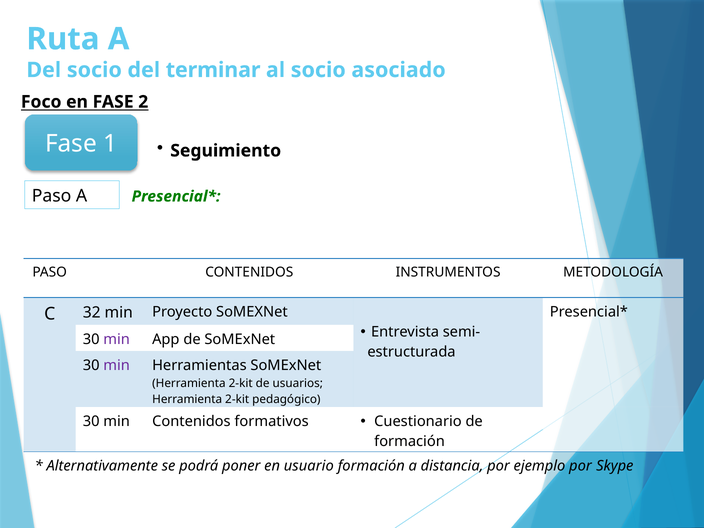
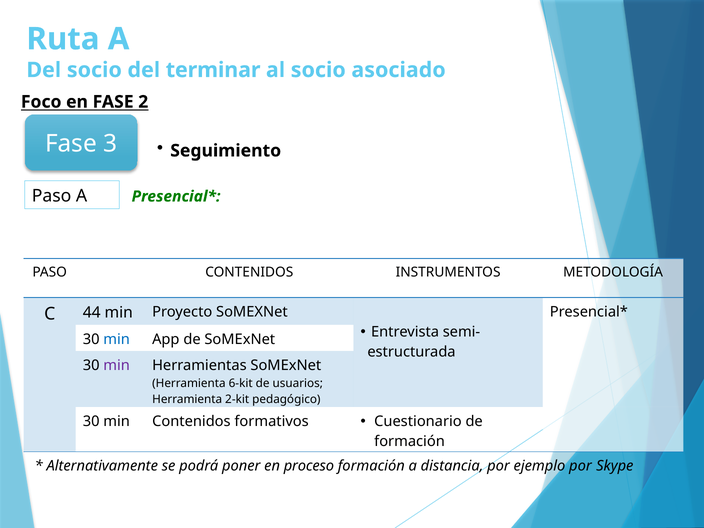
1: 1 -> 3
32: 32 -> 44
min at (117, 339) colour: purple -> blue
2-kit at (241, 383): 2-kit -> 6-kit
usuario: usuario -> proceso
